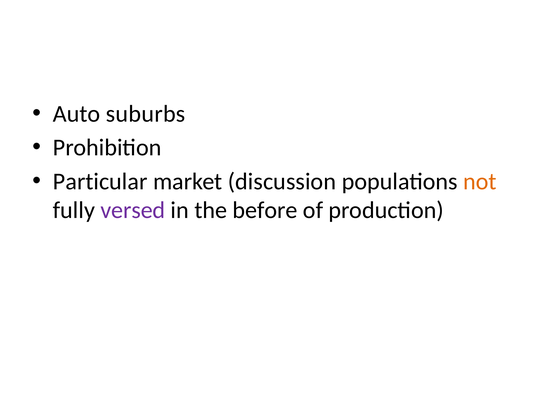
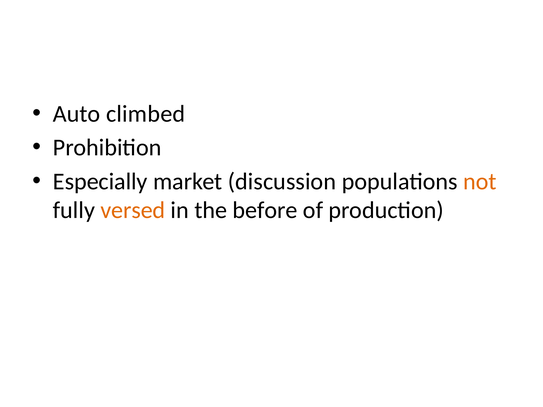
suburbs: suburbs -> climbed
Particular: Particular -> Especially
versed colour: purple -> orange
